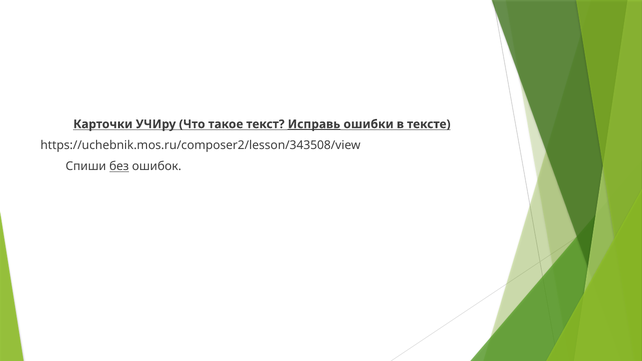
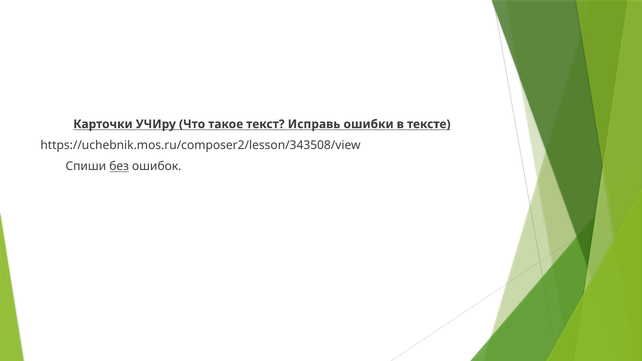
Исправь underline: present -> none
